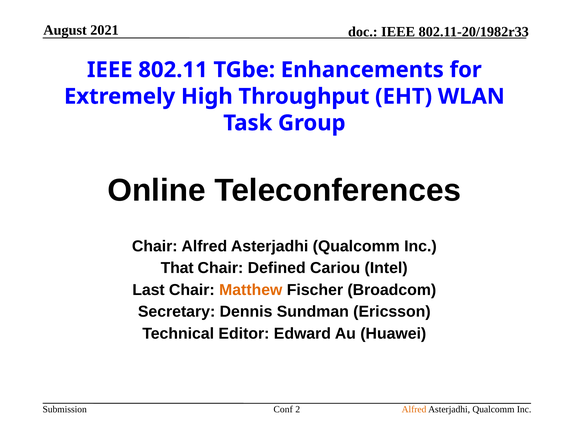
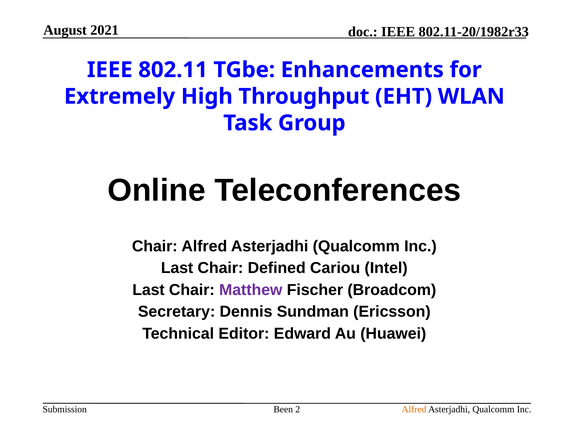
That at (177, 268): That -> Last
Matthew colour: orange -> purple
Conf: Conf -> Been
